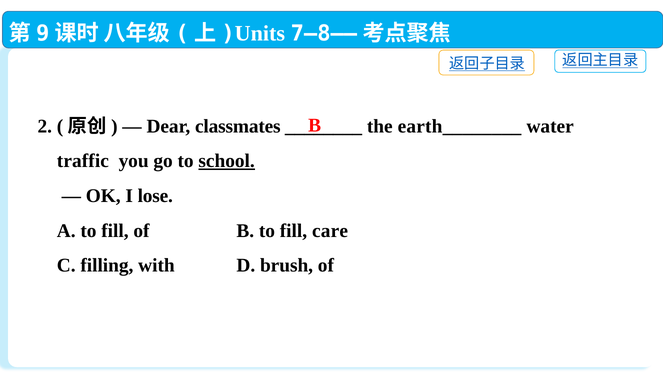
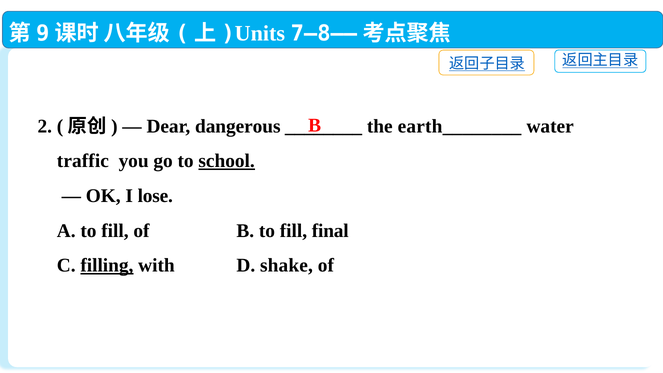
classmates: classmates -> dangerous
care: care -> final
filling underline: none -> present
brush: brush -> shake
